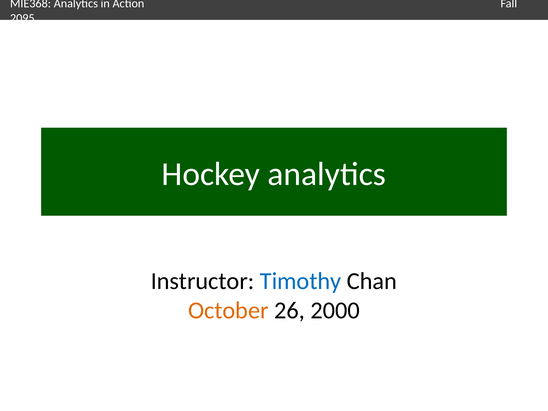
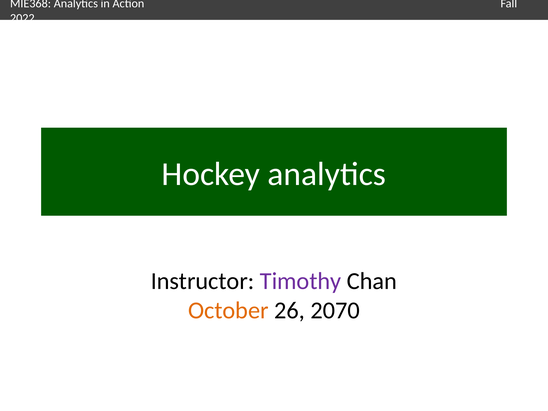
2095: 2095 -> 2022
Timothy colour: blue -> purple
2000: 2000 -> 2070
